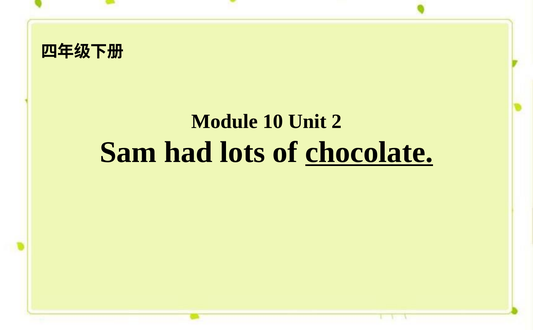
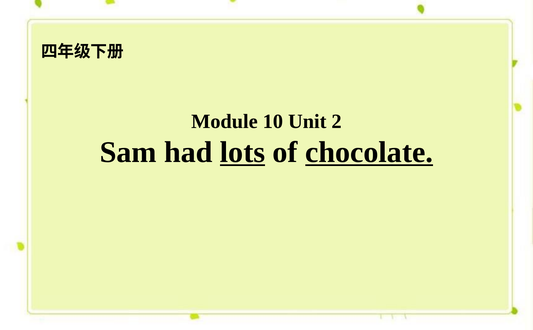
lots underline: none -> present
